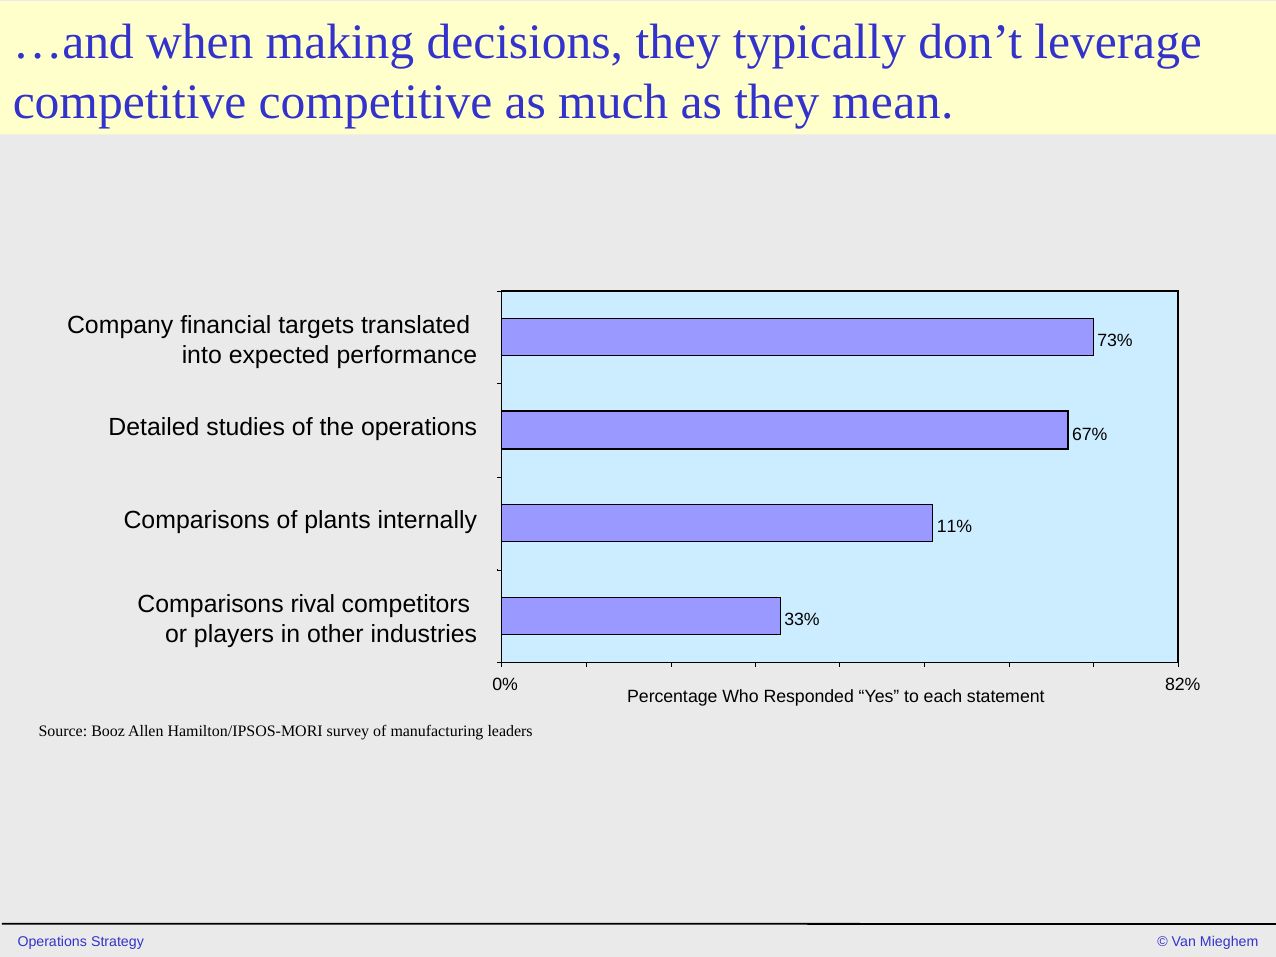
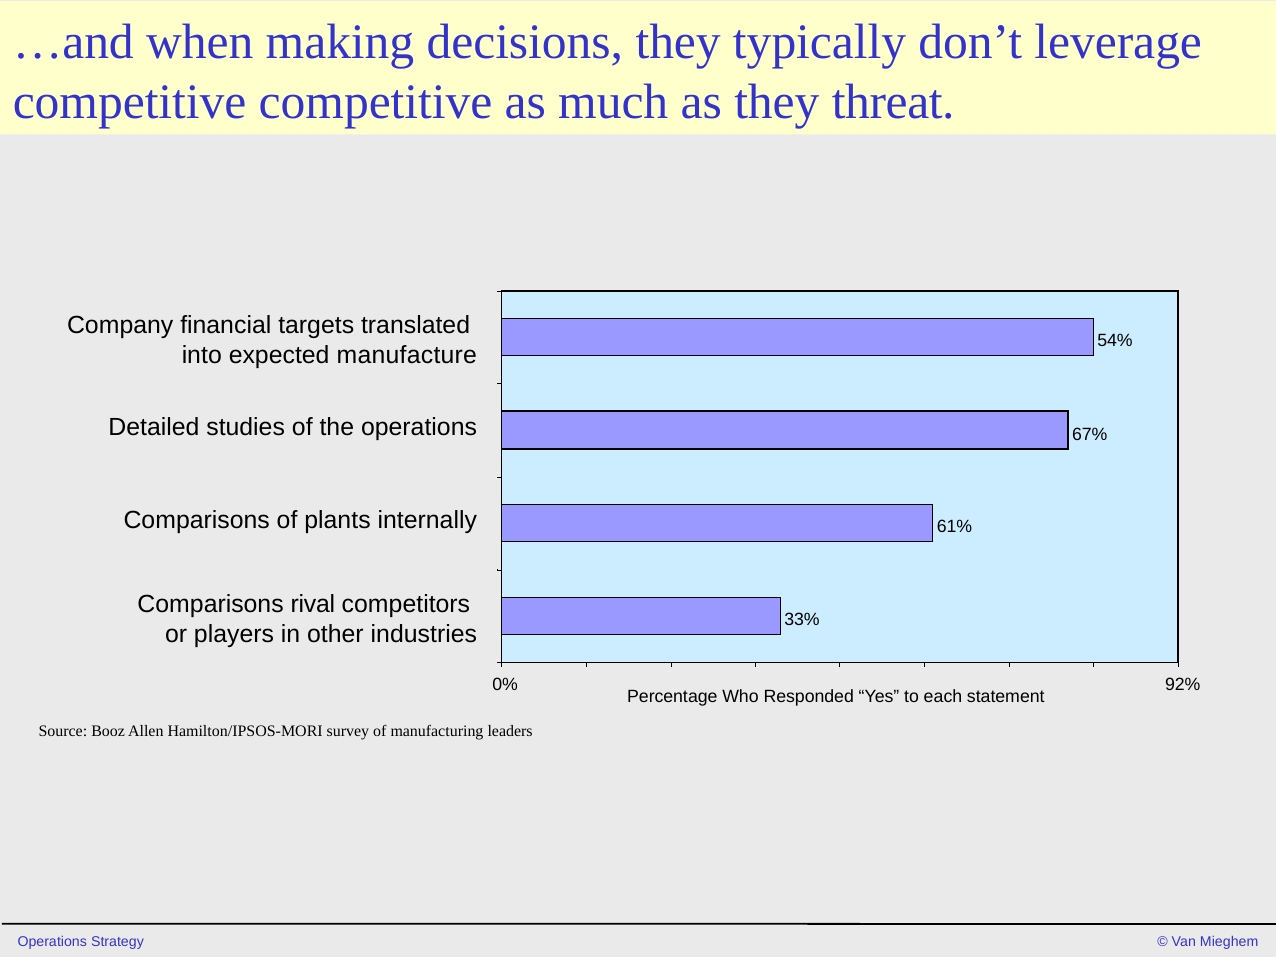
mean: mean -> threat
73%: 73% -> 54%
performance: performance -> manufacture
11%: 11% -> 61%
82%: 82% -> 92%
